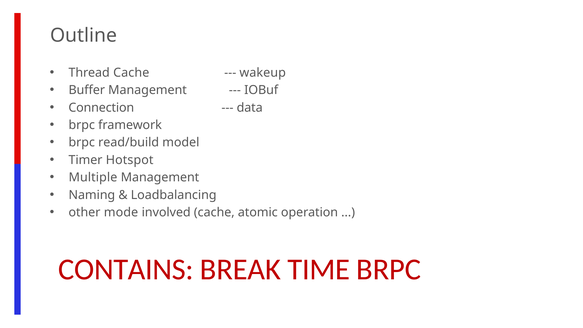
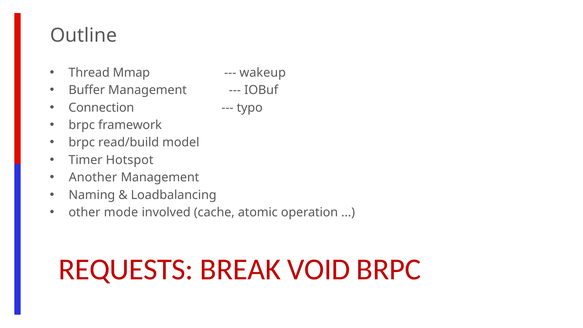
Thread Cache: Cache -> Mmap
data: data -> typo
Multiple: Multiple -> Another
CONTAINS: CONTAINS -> REQUESTS
TIME: TIME -> VOID
